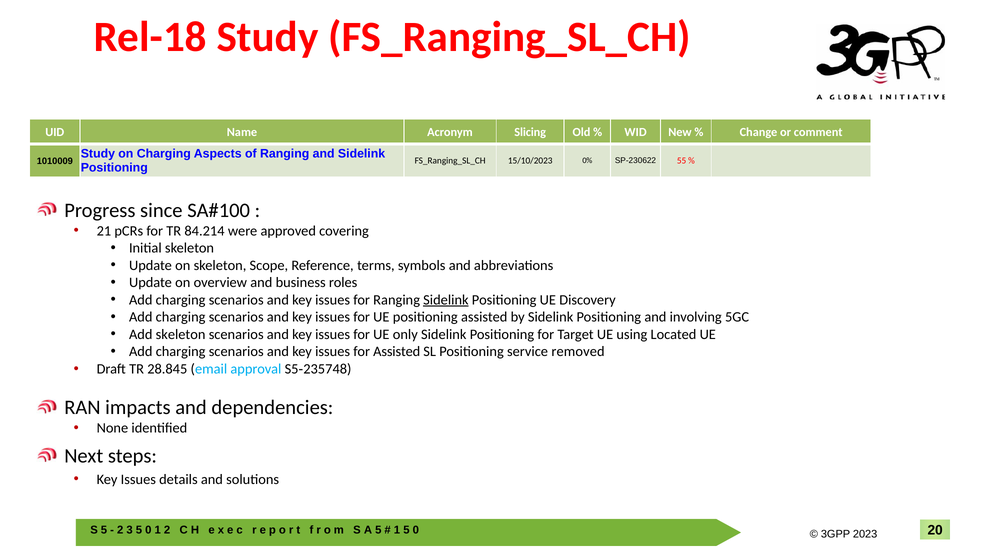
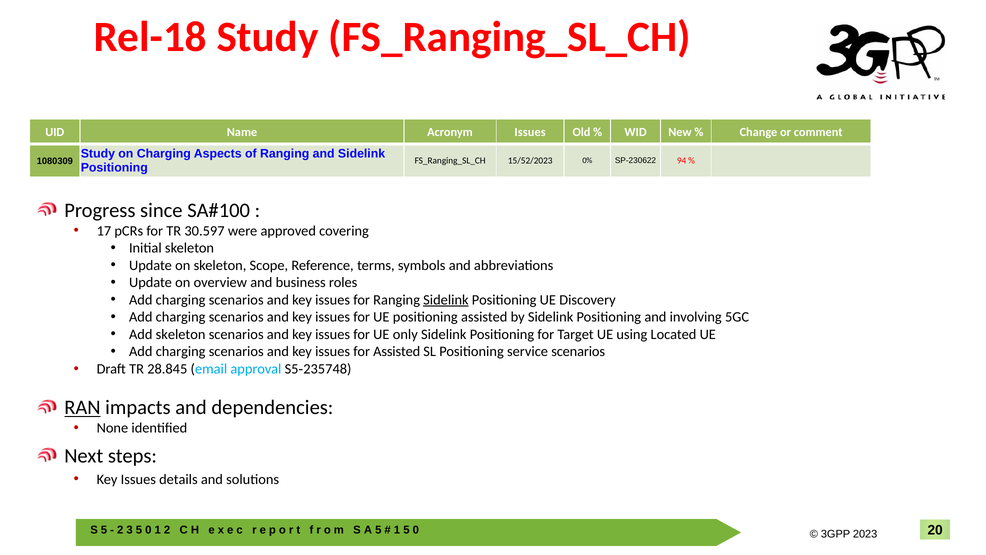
Acronym Slicing: Slicing -> Issues
1010009: 1010009 -> 1080309
15/10/2023: 15/10/2023 -> 15/52/2023
55: 55 -> 94
21: 21 -> 17
84.214: 84.214 -> 30.597
service removed: removed -> scenarios
RAN underline: none -> present
